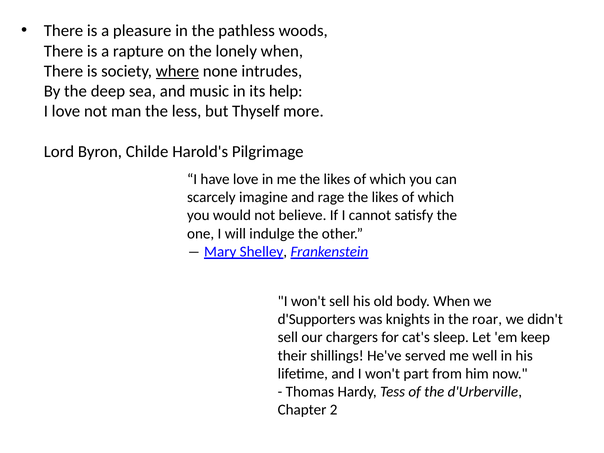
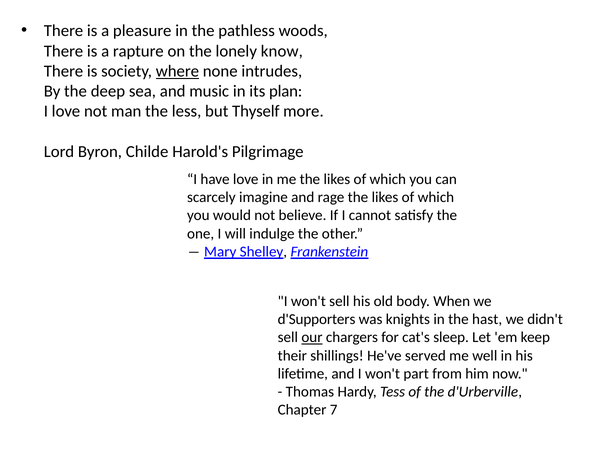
lonely when: when -> know
help: help -> plan
roar: roar -> hast
our underline: none -> present
2: 2 -> 7
